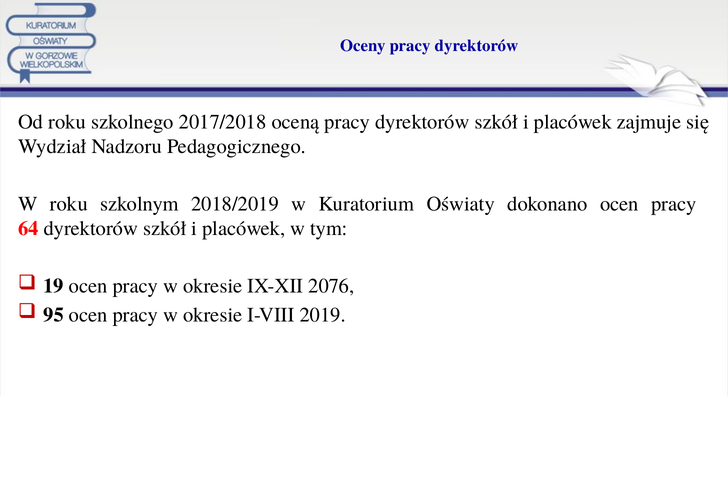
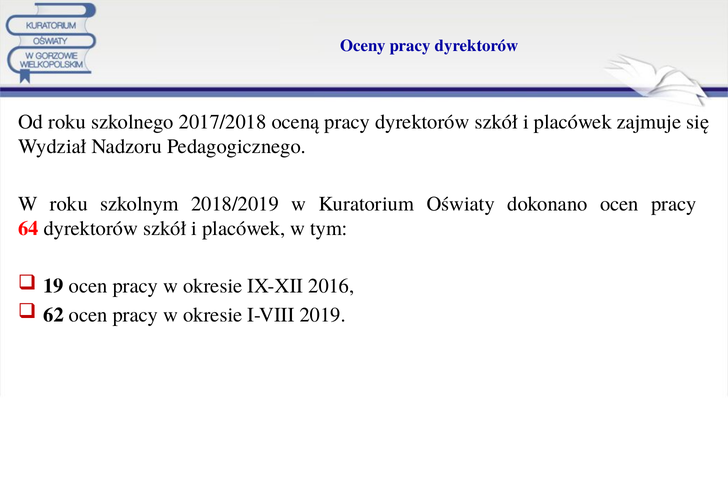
2076: 2076 -> 2016
95: 95 -> 62
